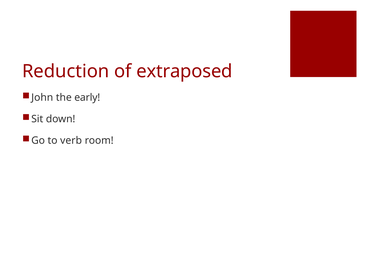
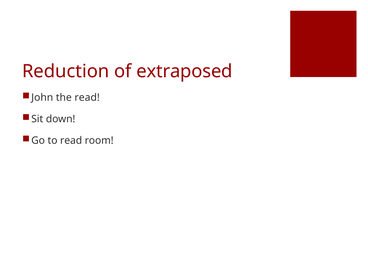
the early: early -> read
to verb: verb -> read
